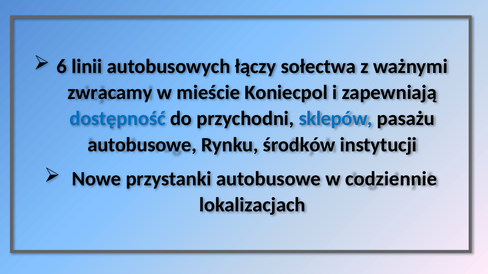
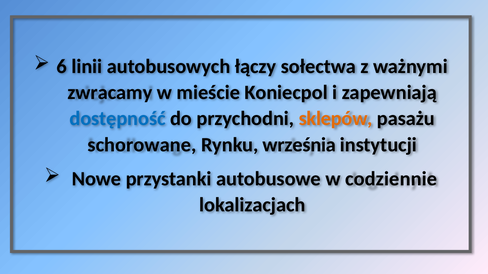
sklepów colour: blue -> orange
autobusowe at (142, 145): autobusowe -> schorowane
środków: środków -> września
